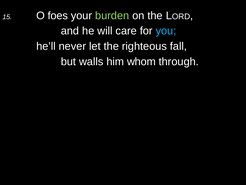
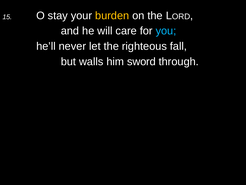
foes: foes -> stay
burden colour: light green -> yellow
whom: whom -> sword
